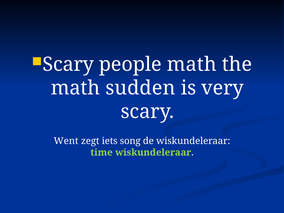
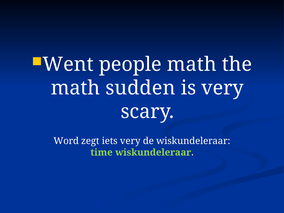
Scary at (68, 64): Scary -> Went
Went: Went -> Word
iets song: song -> very
